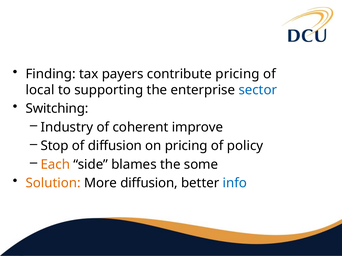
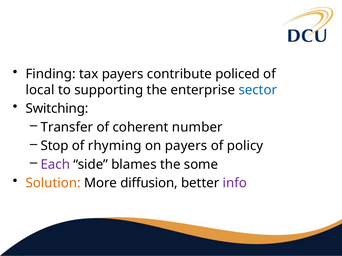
contribute pricing: pricing -> policed
Industry: Industry -> Transfer
improve: improve -> number
of diffusion: diffusion -> rhyming
on pricing: pricing -> payers
Each colour: orange -> purple
info colour: blue -> purple
